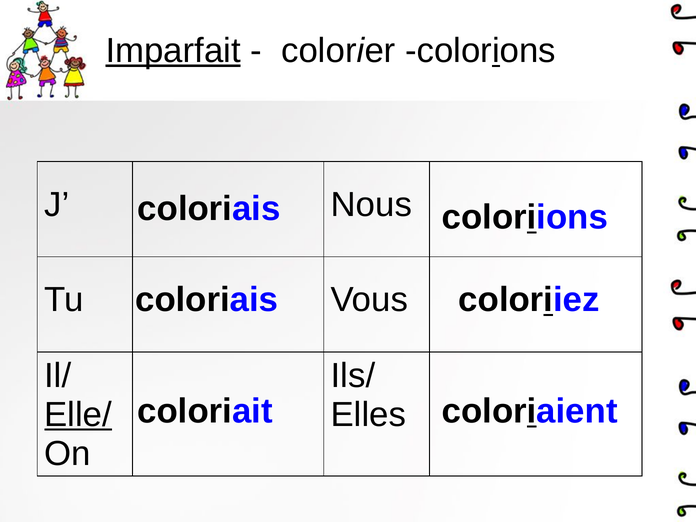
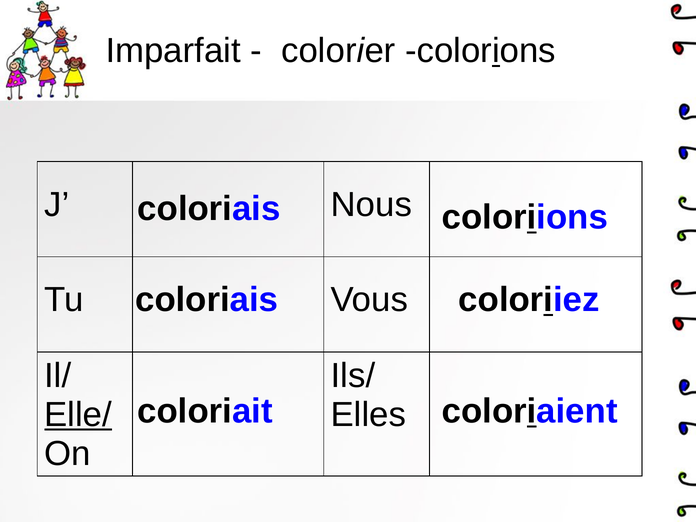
Imparfait underline: present -> none
